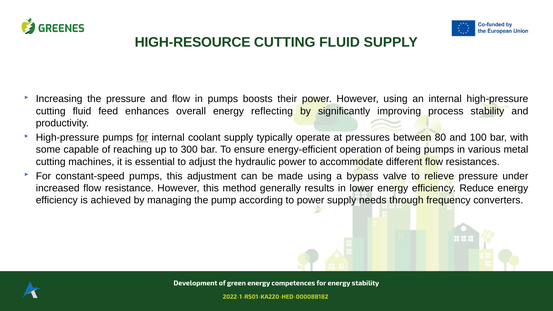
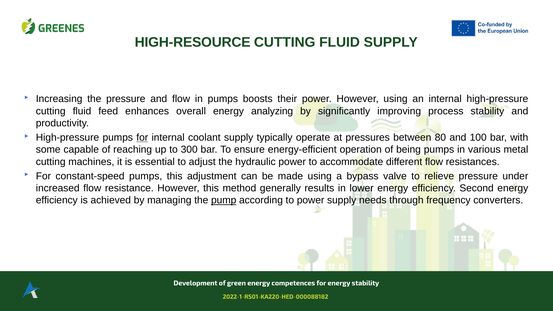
reflecting: reflecting -> analyzing
Reduce: Reduce -> Second
pump underline: none -> present
